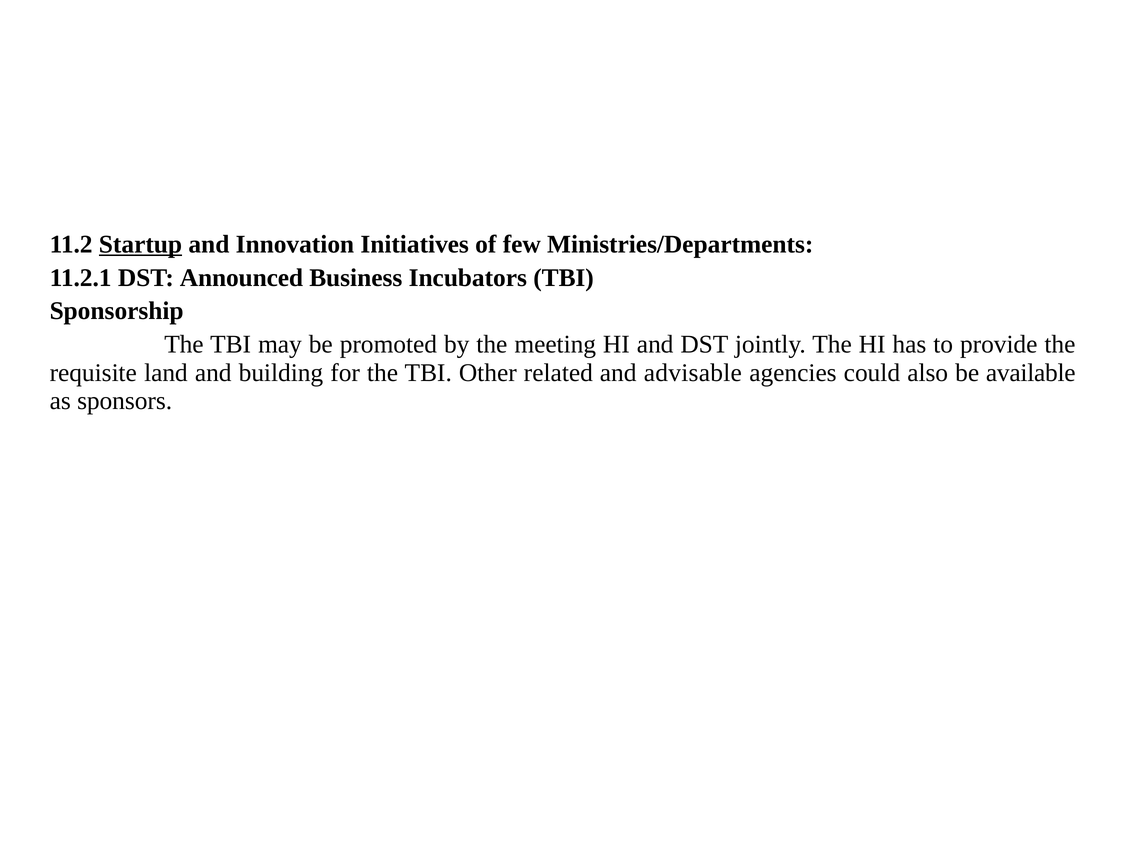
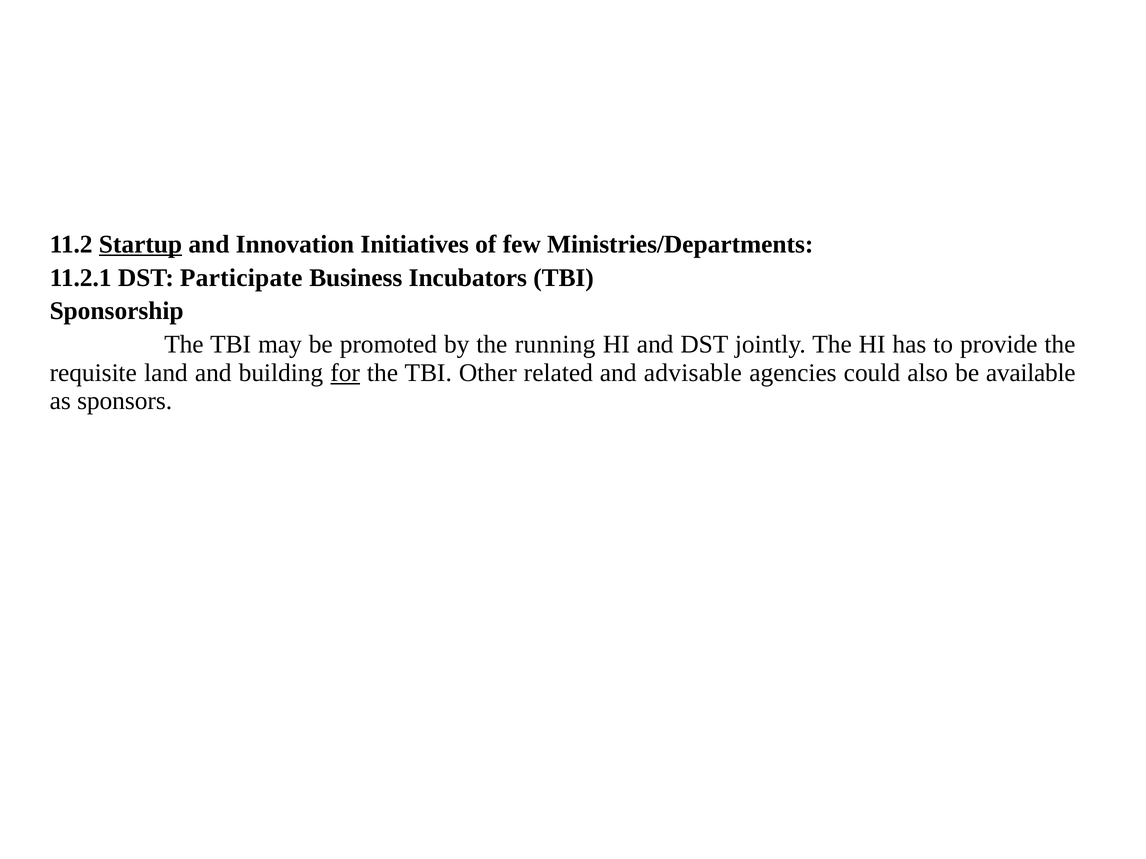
Announced: Announced -> Participate
meeting: meeting -> running
for underline: none -> present
